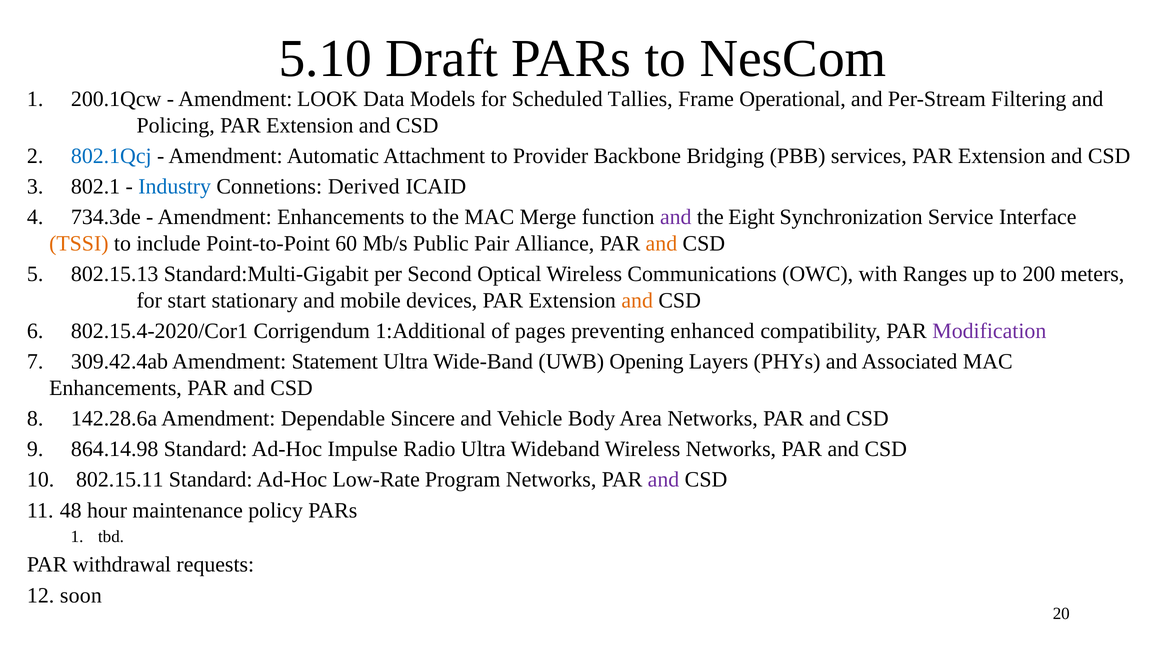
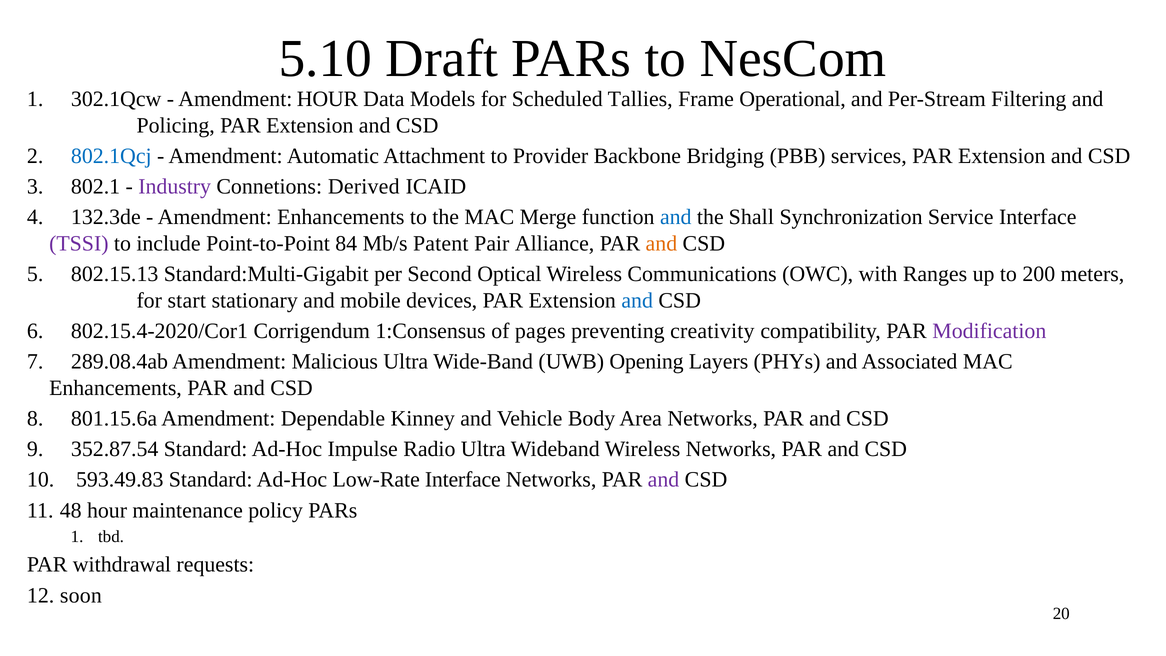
200.1Qcw: 200.1Qcw -> 302.1Qcw
Amendment LOOK: LOOK -> HOUR
Industry colour: blue -> purple
734.3de: 734.3de -> 132.3de
and at (676, 217) colour: purple -> blue
Eight: Eight -> Shall
TSSI colour: orange -> purple
60: 60 -> 84
Public: Public -> Patent
and at (637, 300) colour: orange -> blue
1:Additional: 1:Additional -> 1:Consensus
enhanced: enhanced -> creativity
309.42.4ab: 309.42.4ab -> 289.08.4ab
Statement: Statement -> Malicious
142.28.6a: 142.28.6a -> 801.15.6a
Sincere: Sincere -> Kinney
864.14.98: 864.14.98 -> 352.87.54
802.15.11: 802.15.11 -> 593.49.83
Low-Rate Program: Program -> Interface
